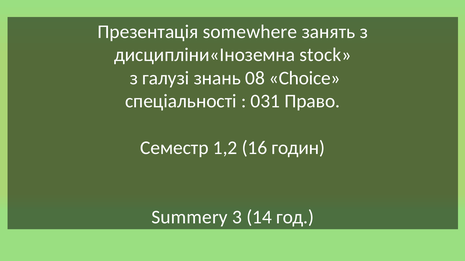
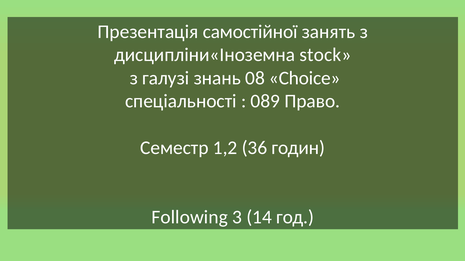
somewhere: somewhere -> самостійної
031: 031 -> 089
16: 16 -> 36
Summery: Summery -> Following
